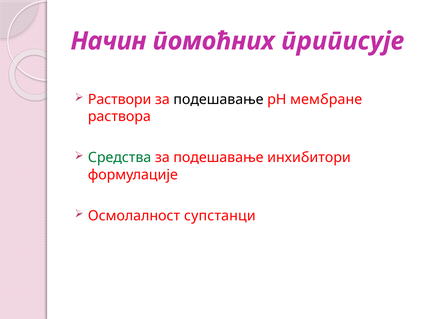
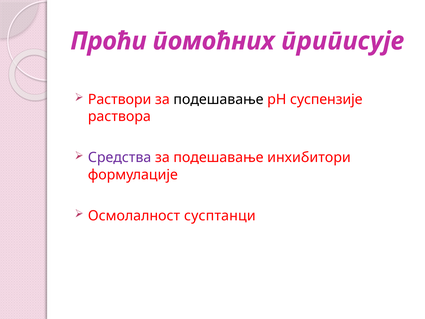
Начин: Начин -> Проћи
мембране: мембране -> суспензије
Средства colour: green -> purple
супстанци: супстанци -> сусптанци
